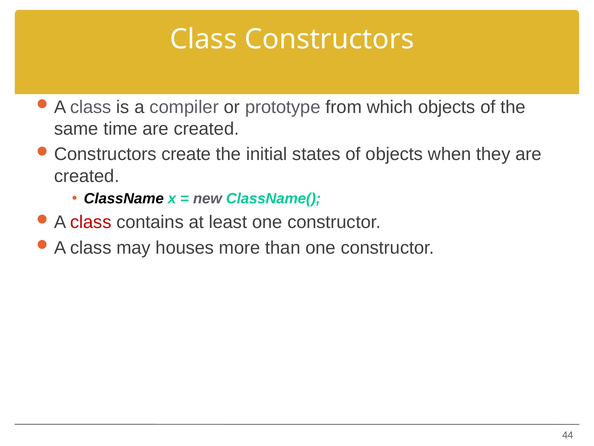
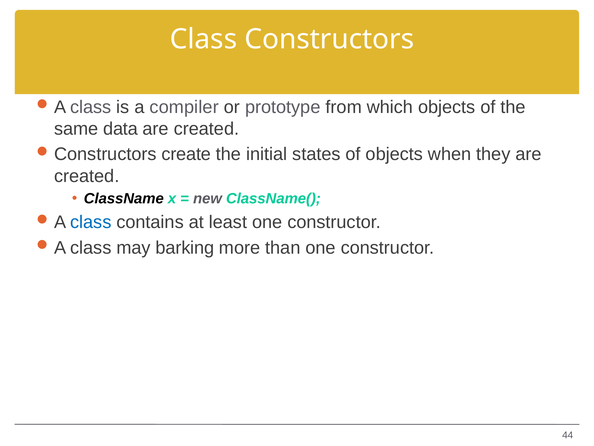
time: time -> data
class at (91, 222) colour: red -> blue
houses: houses -> barking
